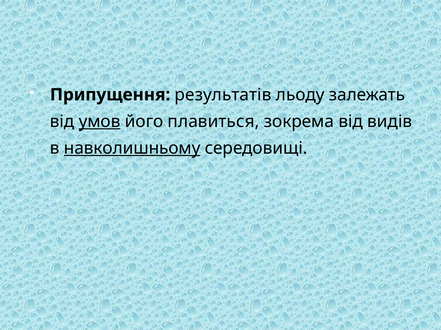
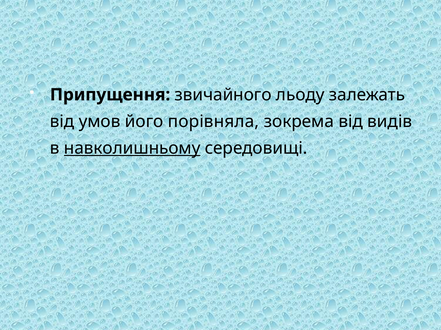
результатів: результатів -> звичайного
умов underline: present -> none
плавиться: плавиться -> порівняла
